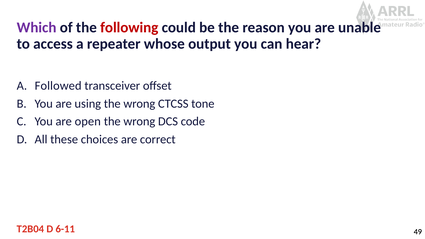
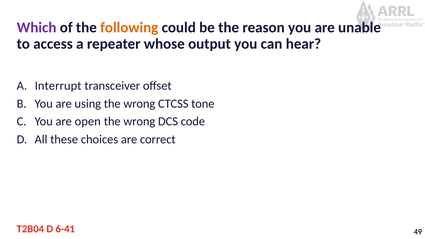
following colour: red -> orange
Followed: Followed -> Interrupt
6-11: 6-11 -> 6-41
